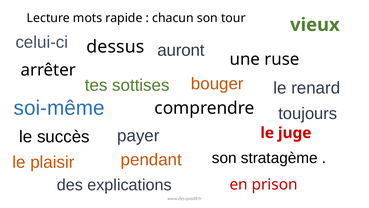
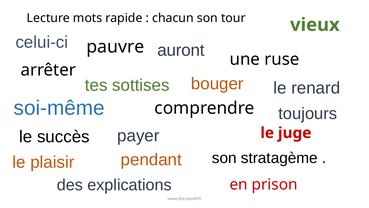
dessus: dessus -> pauvre
